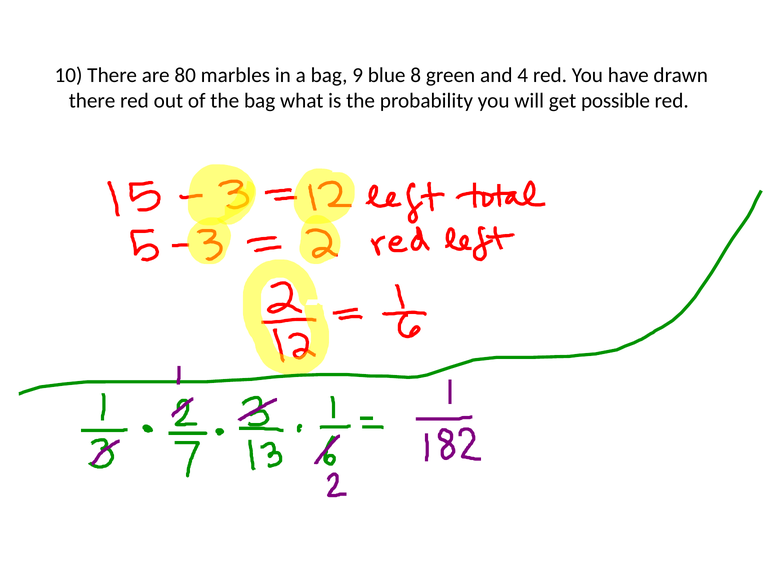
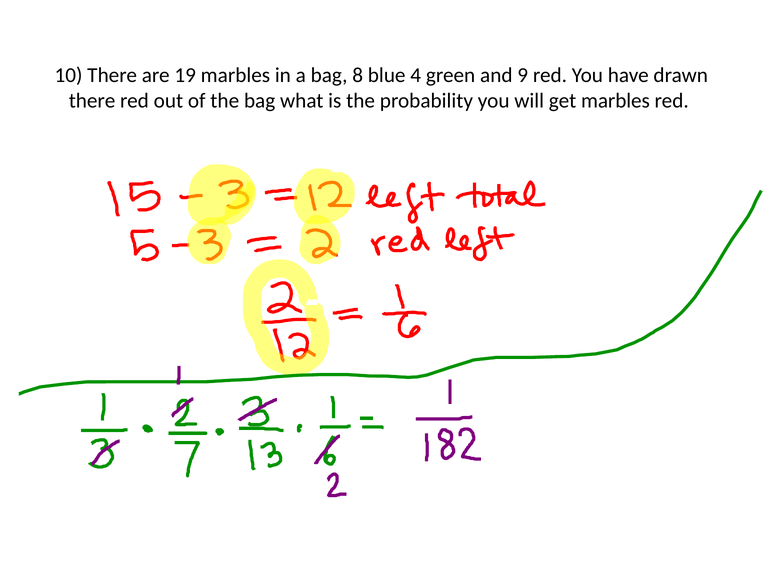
80: 80 -> 19
9: 9 -> 8
8: 8 -> 4
4: 4 -> 9
get possible: possible -> marbles
